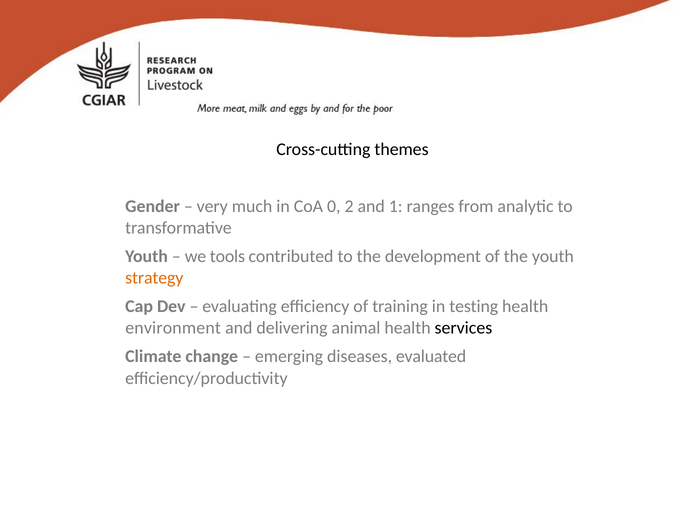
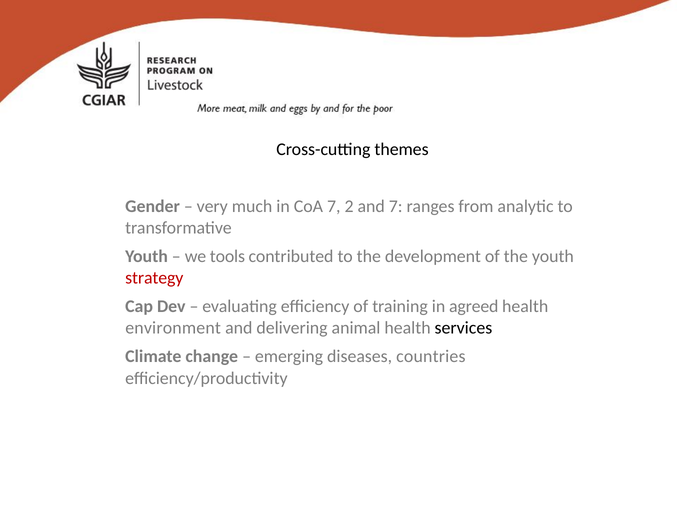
CoA 0: 0 -> 7
and 1: 1 -> 7
strategy colour: orange -> red
testing: testing -> agreed
evaluated: evaluated -> countries
